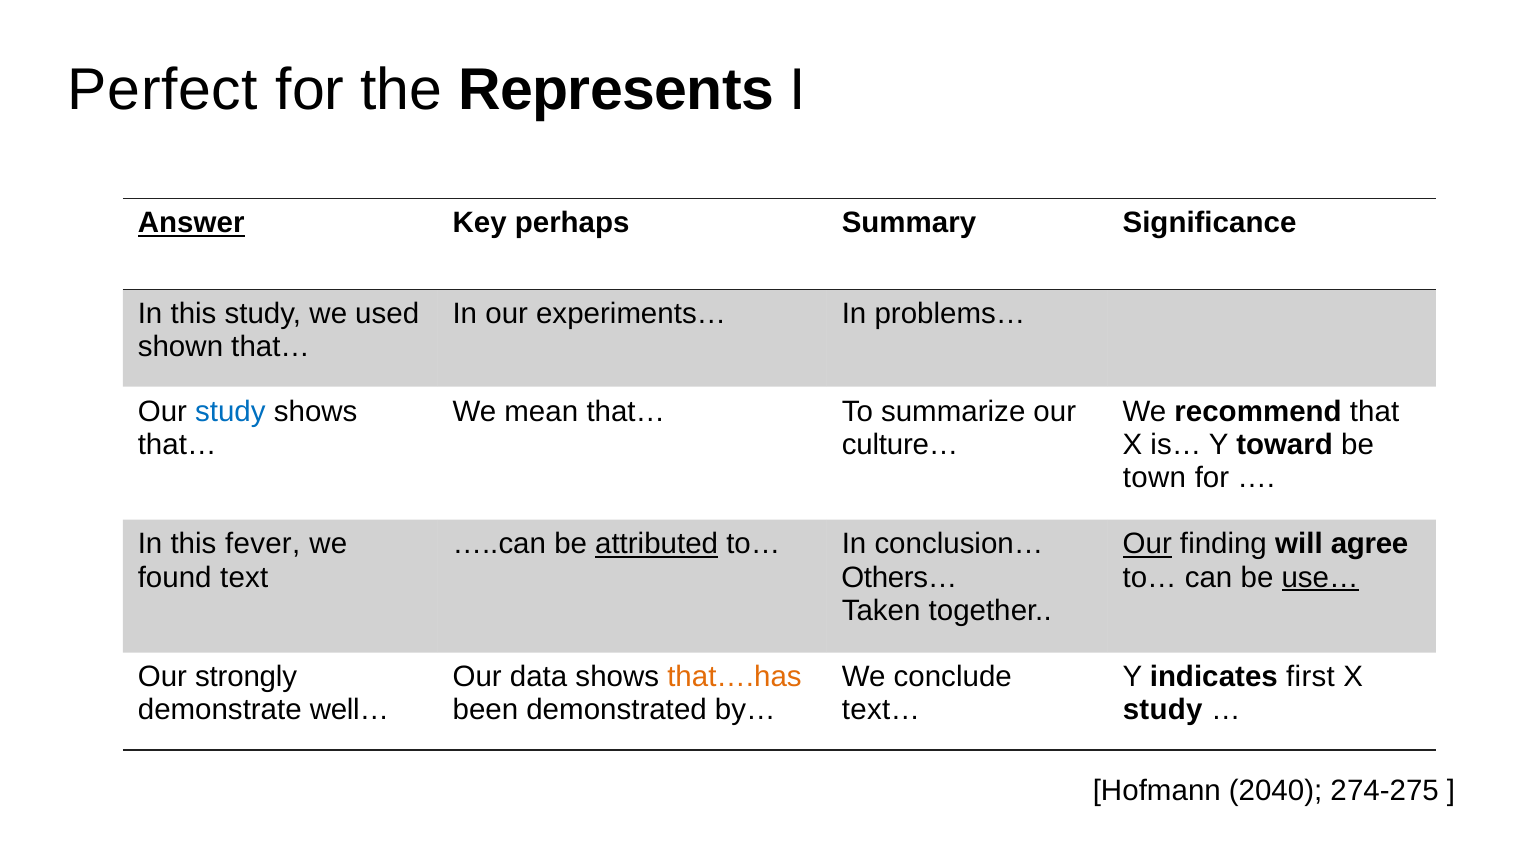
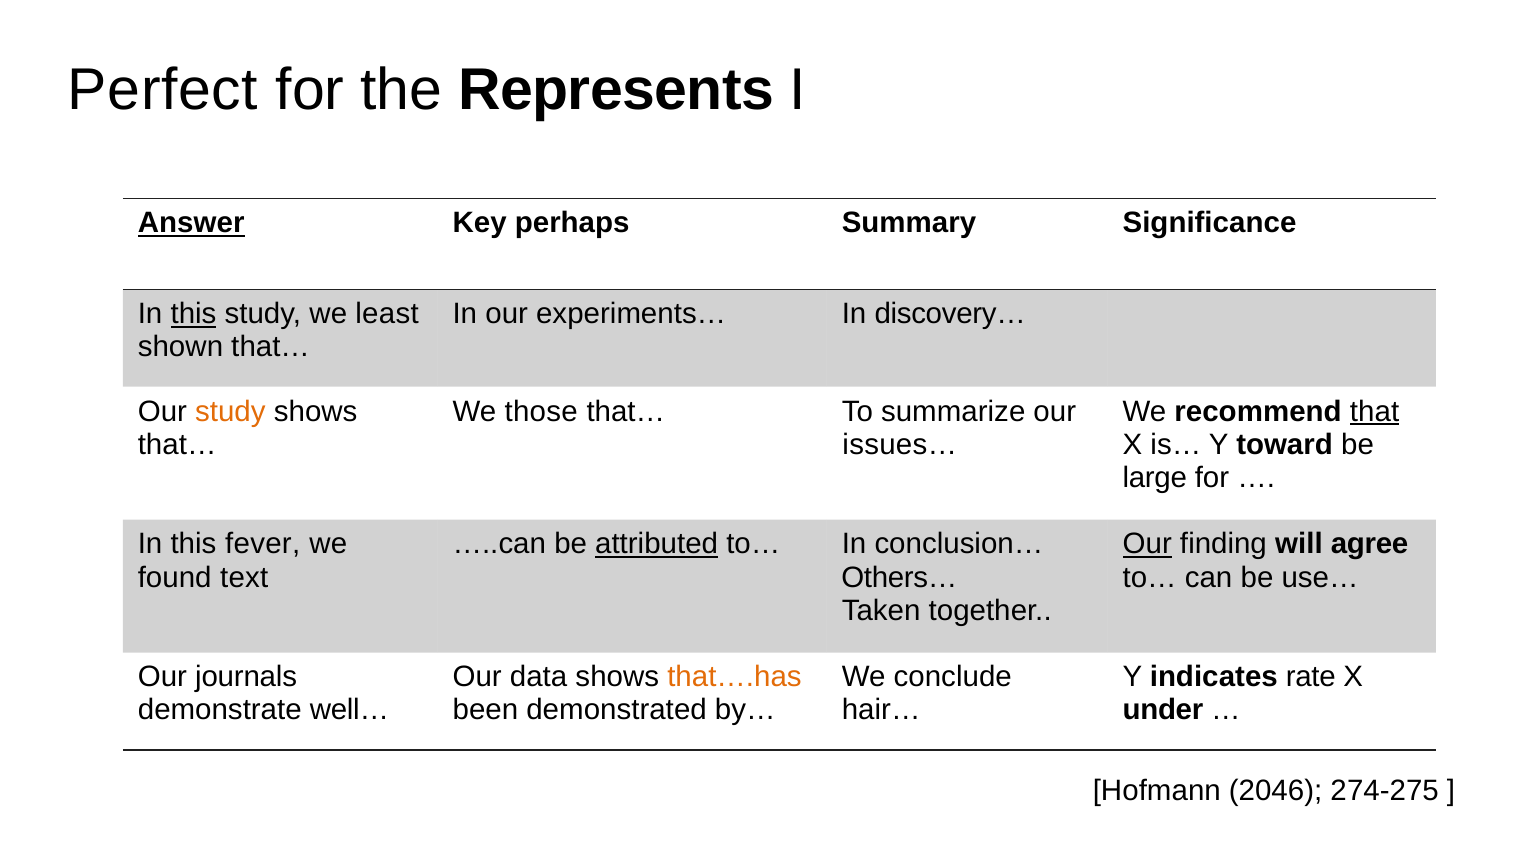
this at (194, 314) underline: none -> present
used: used -> least
problems…: problems… -> discovery…
study at (230, 411) colour: blue -> orange
mean: mean -> those
that underline: none -> present
culture…: culture… -> issues…
town: town -> large
use… underline: present -> none
strongly: strongly -> journals
first: first -> rate
text…: text… -> hair…
study at (1163, 710): study -> under
2040: 2040 -> 2046
